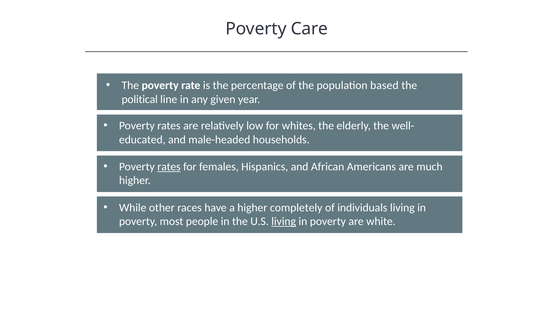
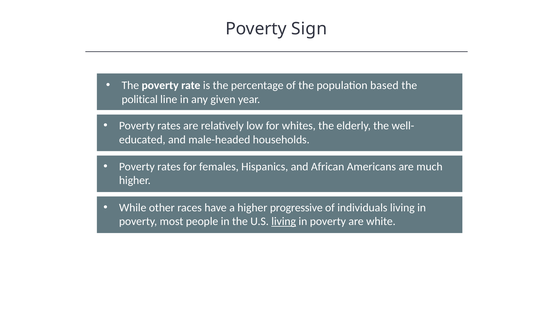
Care: Care -> Sign
rates at (169, 167) underline: present -> none
completely: completely -> progressive
